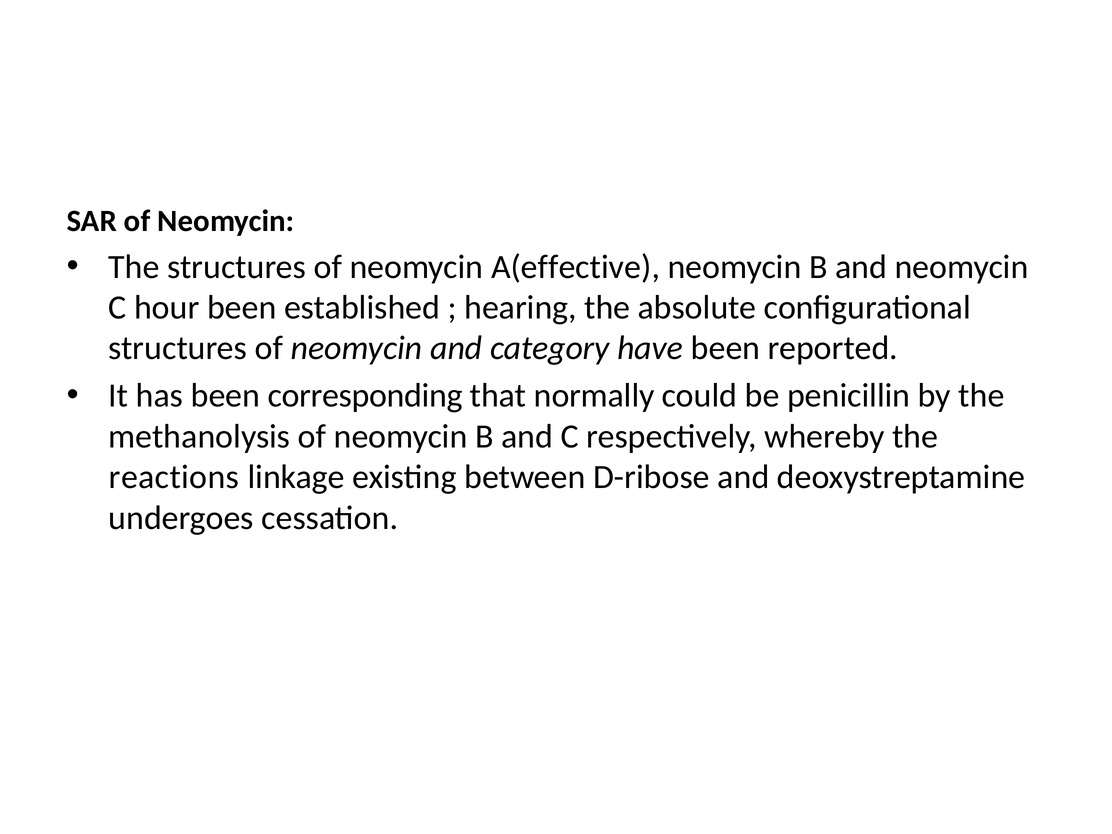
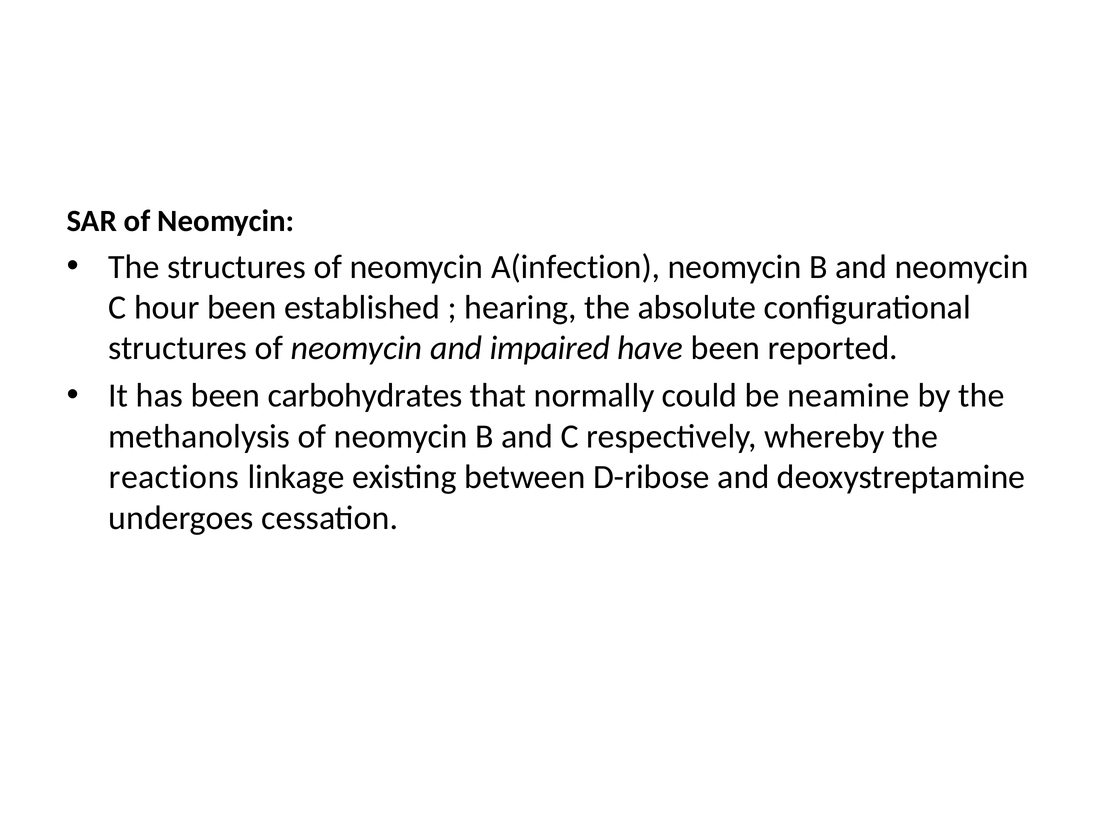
A(effective: A(effective -> A(infection
category: category -> impaired
corresponding: corresponding -> carbohydrates
penicillin: penicillin -> neamine
